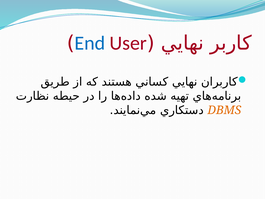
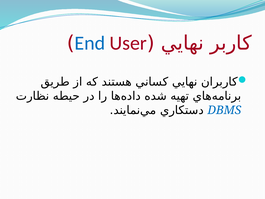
DBMS colour: orange -> blue
